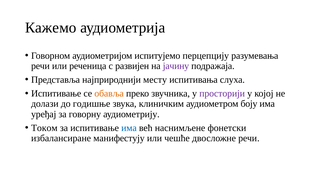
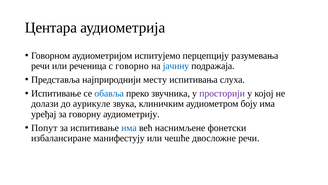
Кажемо: Кажемо -> Центара
развијен: развијен -> говорно
јачину colour: purple -> blue
обавља colour: orange -> blue
годишње: годишње -> аурикуле
Током: Током -> Попут
